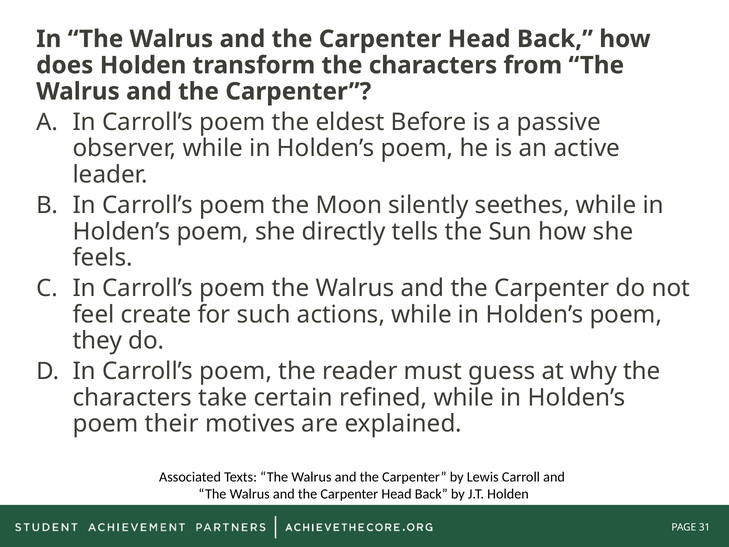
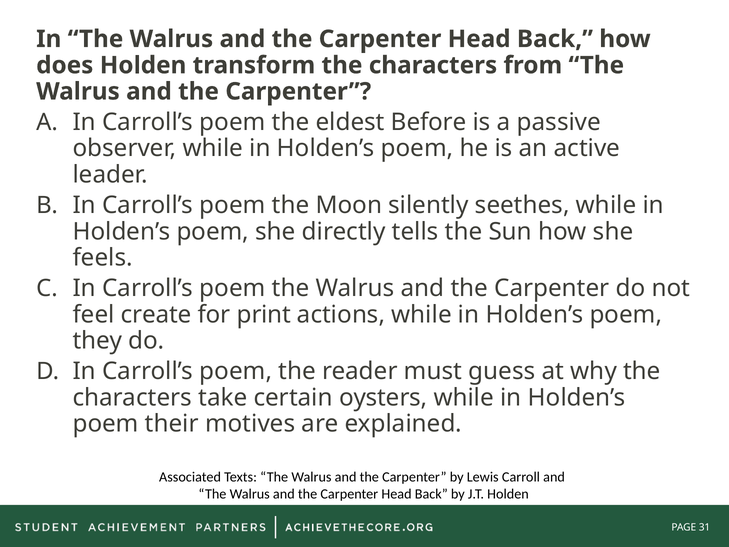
such: such -> print
refined: refined -> oysters
